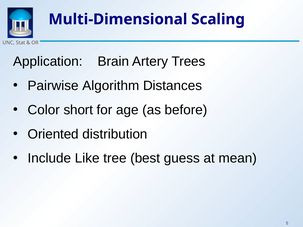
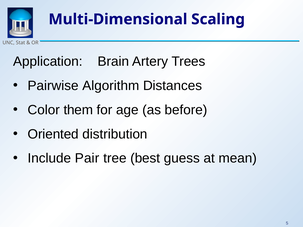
short: short -> them
Like: Like -> Pair
